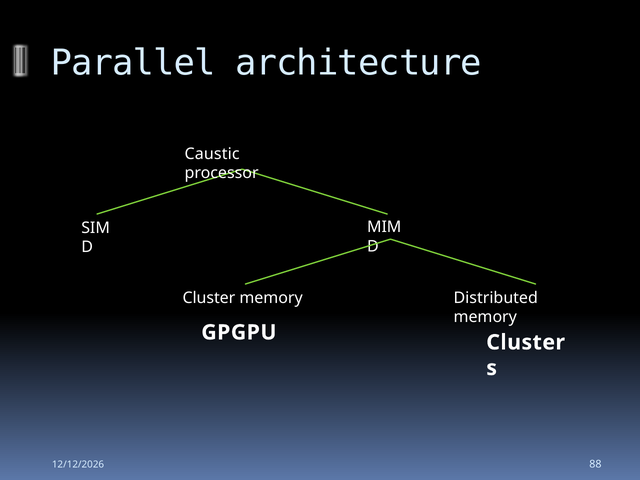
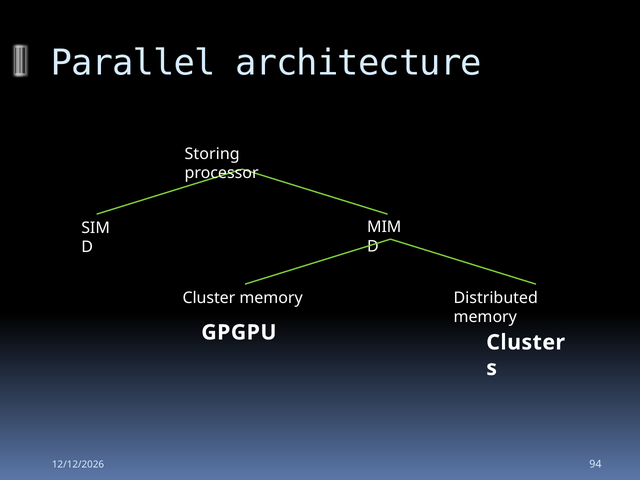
Caustic: Caustic -> Storing
88: 88 -> 94
